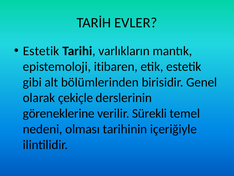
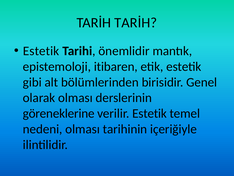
TARİH EVLER: EVLER -> TARİH
varlıkların: varlıkların -> önemlidir
olarak çekiçle: çekiçle -> olması
verilir Sürekli: Sürekli -> Estetik
